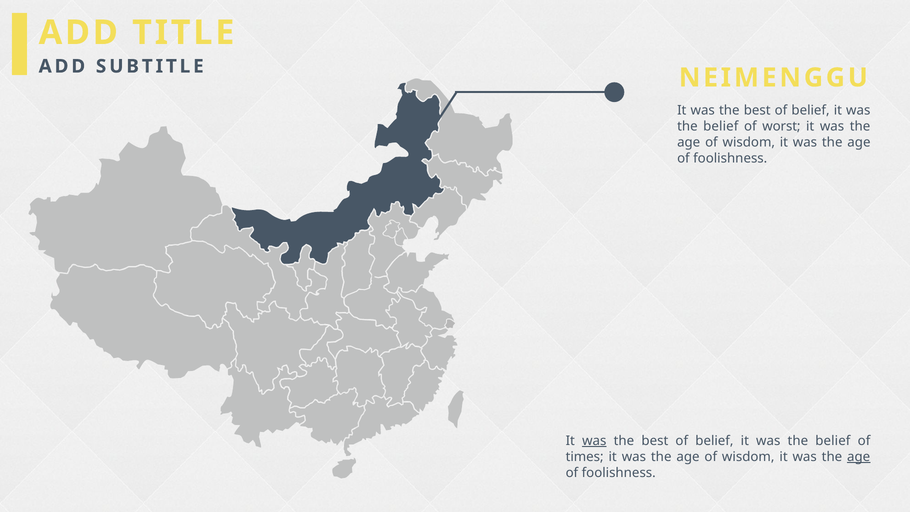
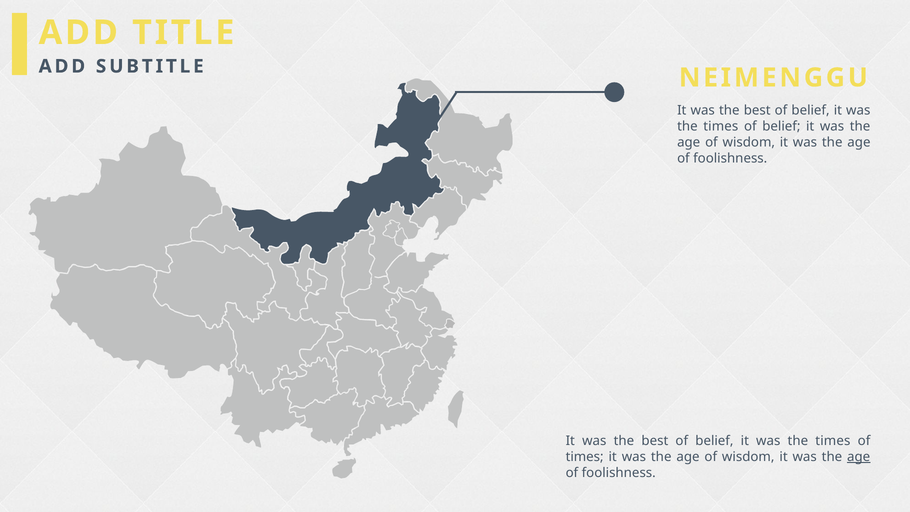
belief at (721, 126): belief -> times
worst at (781, 126): worst -> belief
was at (594, 441) underline: present -> none
belief at (833, 441): belief -> times
